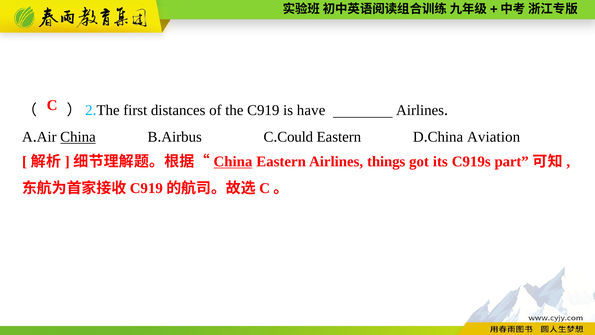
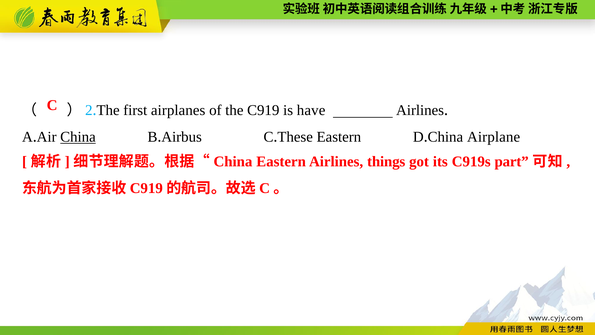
distances: distances -> airplanes
Could: Could -> These
Aviation: Aviation -> Airplane
China at (233, 161) underline: present -> none
